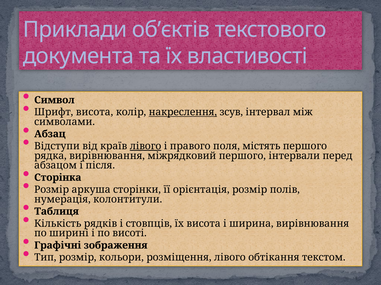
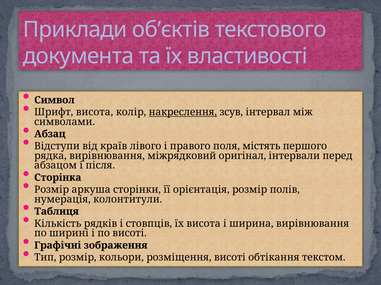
лівого at (146, 146) underline: present -> none
міжрядковий першого: першого -> оригінал
розміщення лівого: лівого -> висоті
